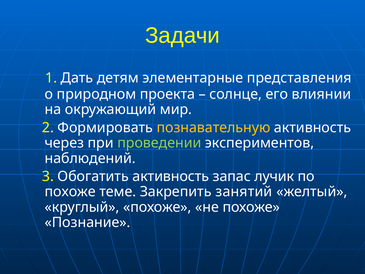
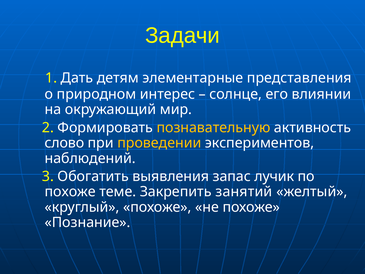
проекта: проекта -> интерес
через: через -> слово
проведении colour: light green -> yellow
Обогатить активность: активность -> выявления
